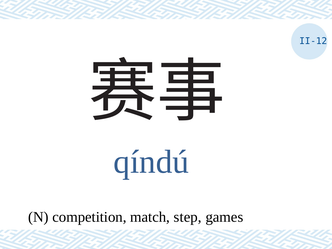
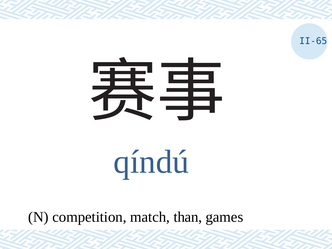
II-12: II-12 -> II-65
step: step -> than
